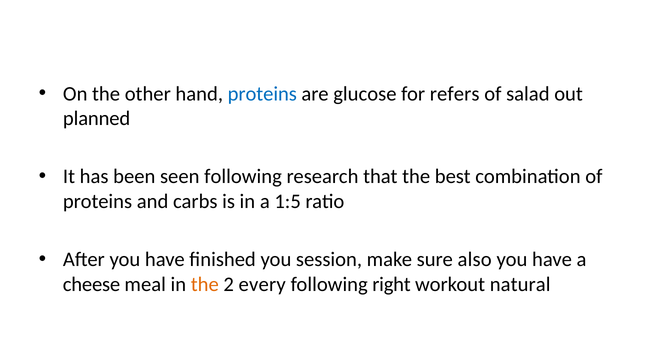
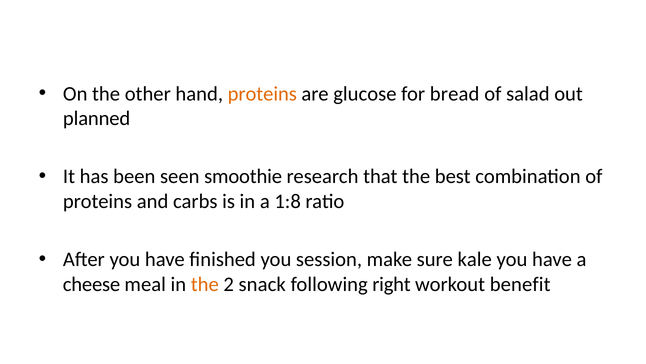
proteins at (262, 94) colour: blue -> orange
refers: refers -> bread
seen following: following -> smoothie
1:5: 1:5 -> 1:8
also: also -> kale
every: every -> snack
natural: natural -> benefit
